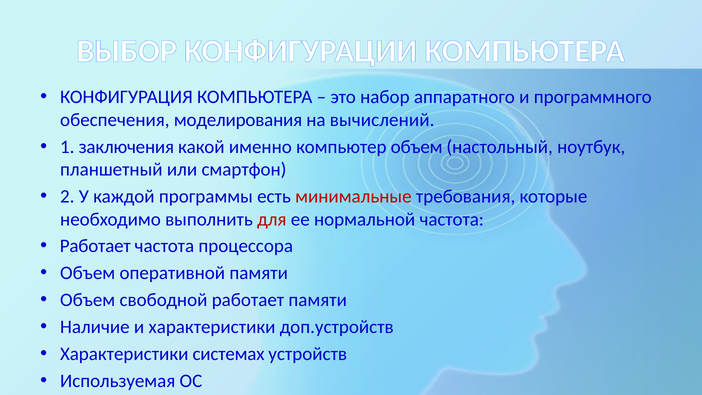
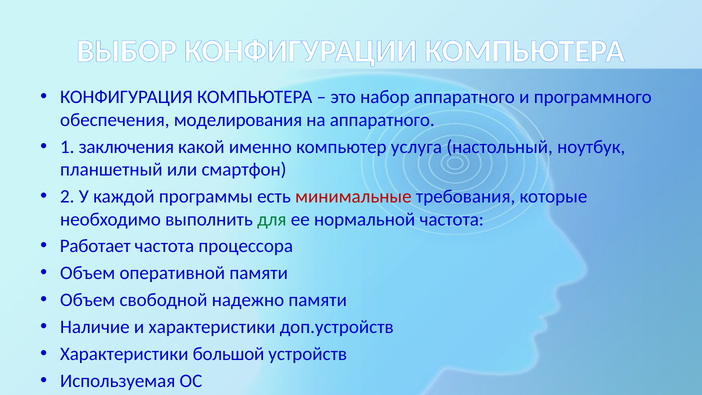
на вычислений: вычислений -> аппаратного
компьютер объем: объем -> услуга
для colour: red -> green
свободной работает: работает -> надежно
системах: системах -> большой
